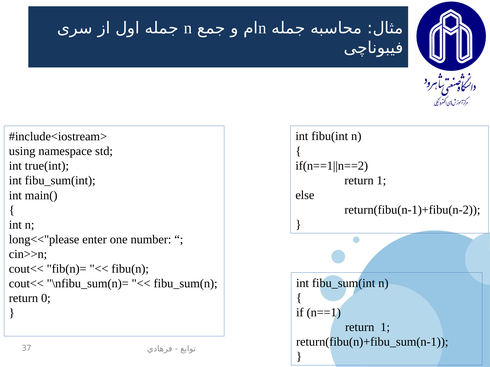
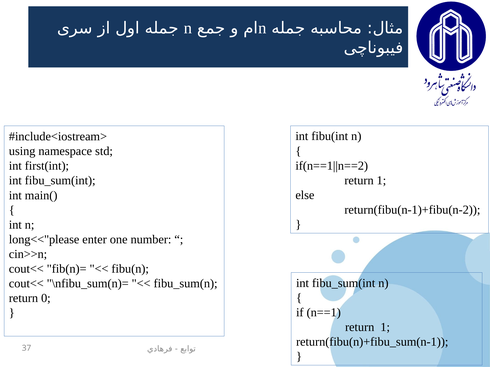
true(int: true(int -> first(int
